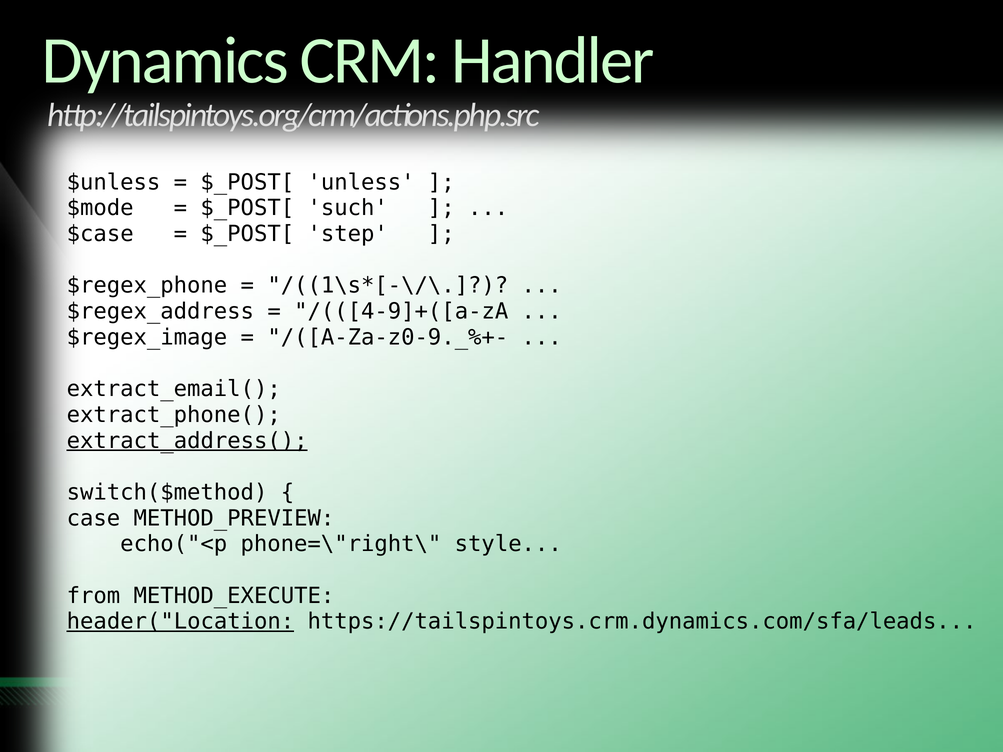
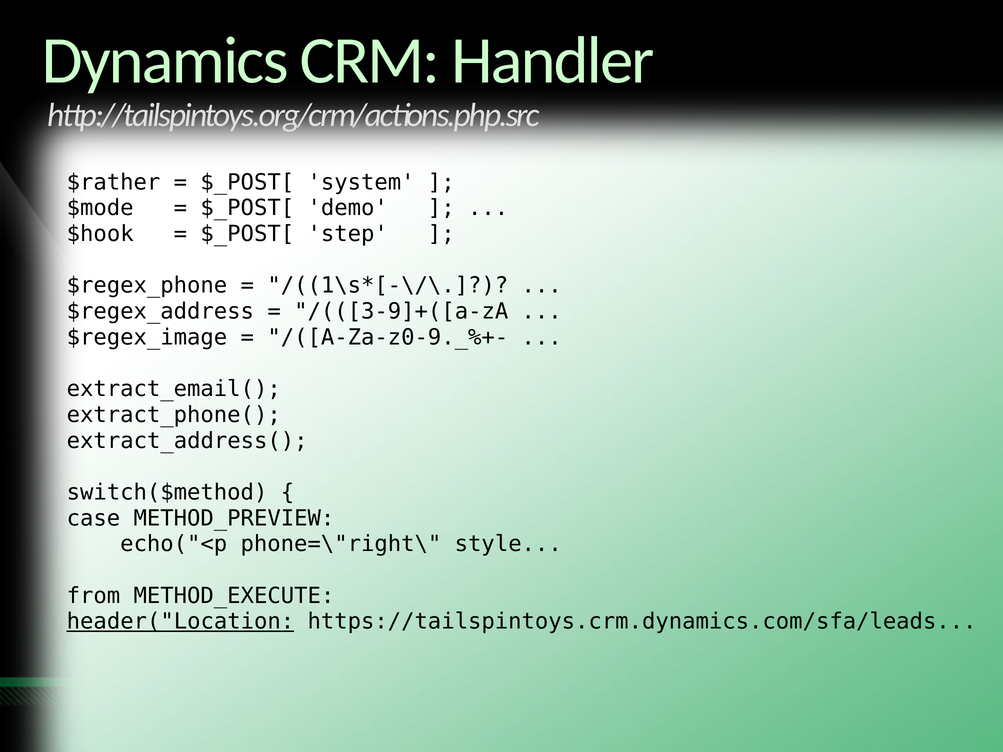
$unless: $unless -> $rather
unless: unless -> system
such: such -> demo
$case: $case -> $hook
/(([4-9]+([a-zA: /(([4-9]+([a-zA -> /(([3-9]+([a-zA
extract_address( underline: present -> none
